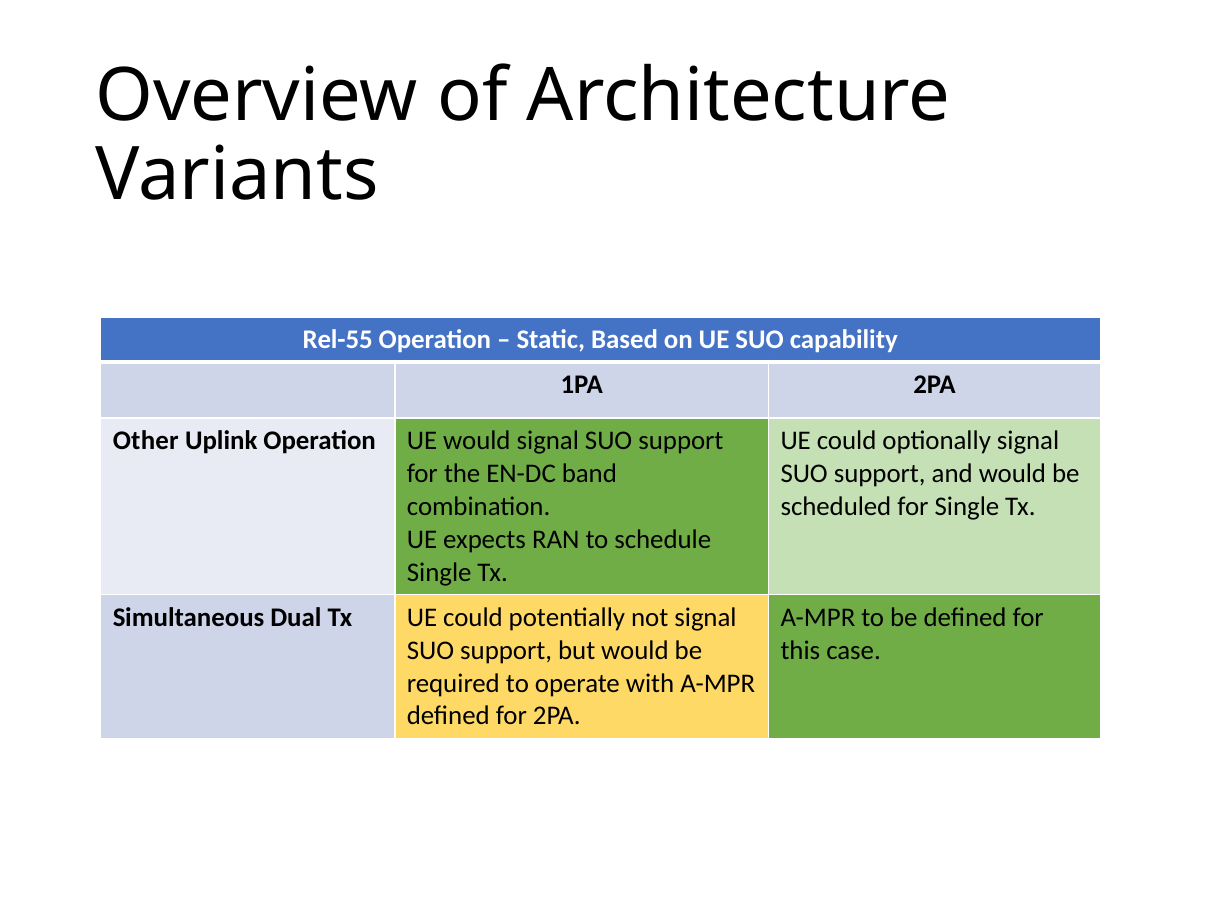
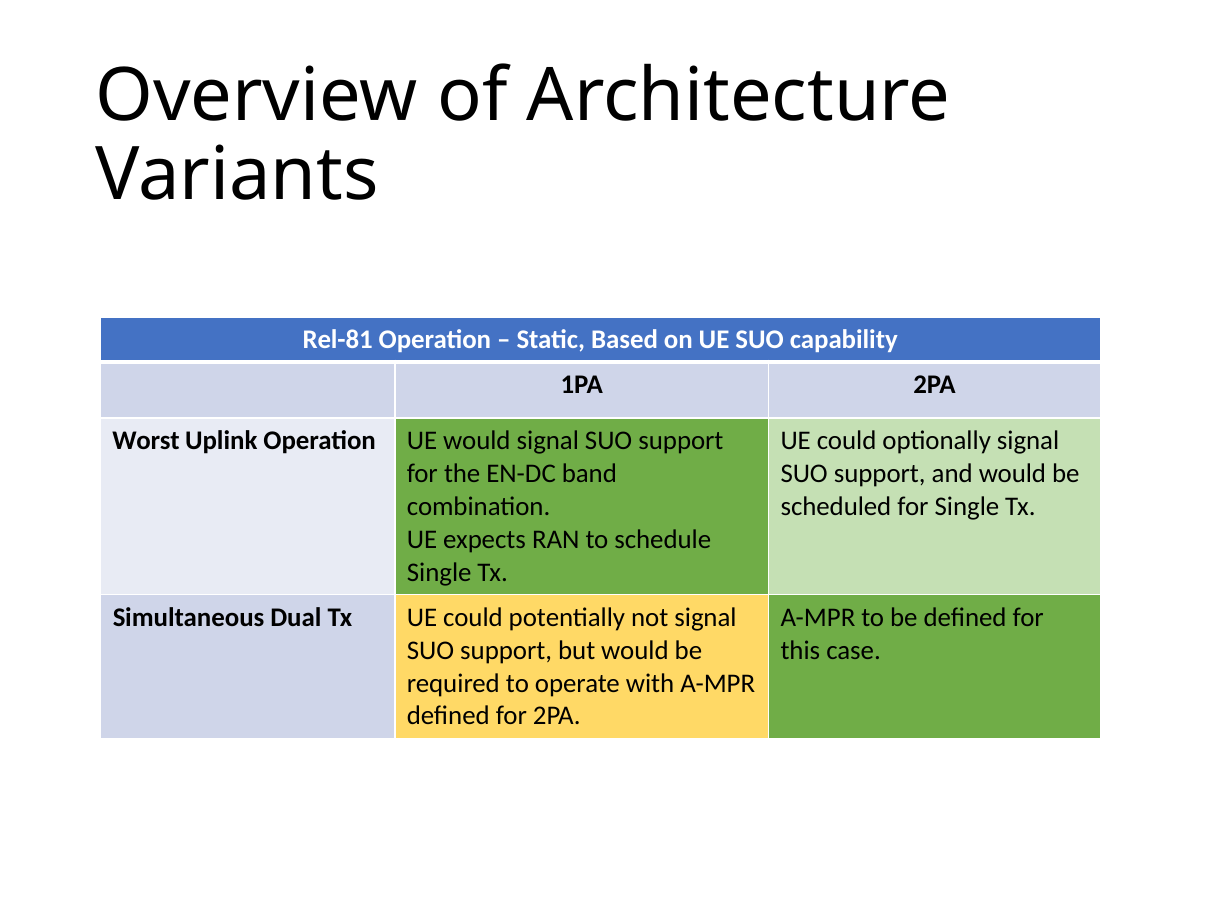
Rel-55: Rel-55 -> Rel-81
Other: Other -> Worst
